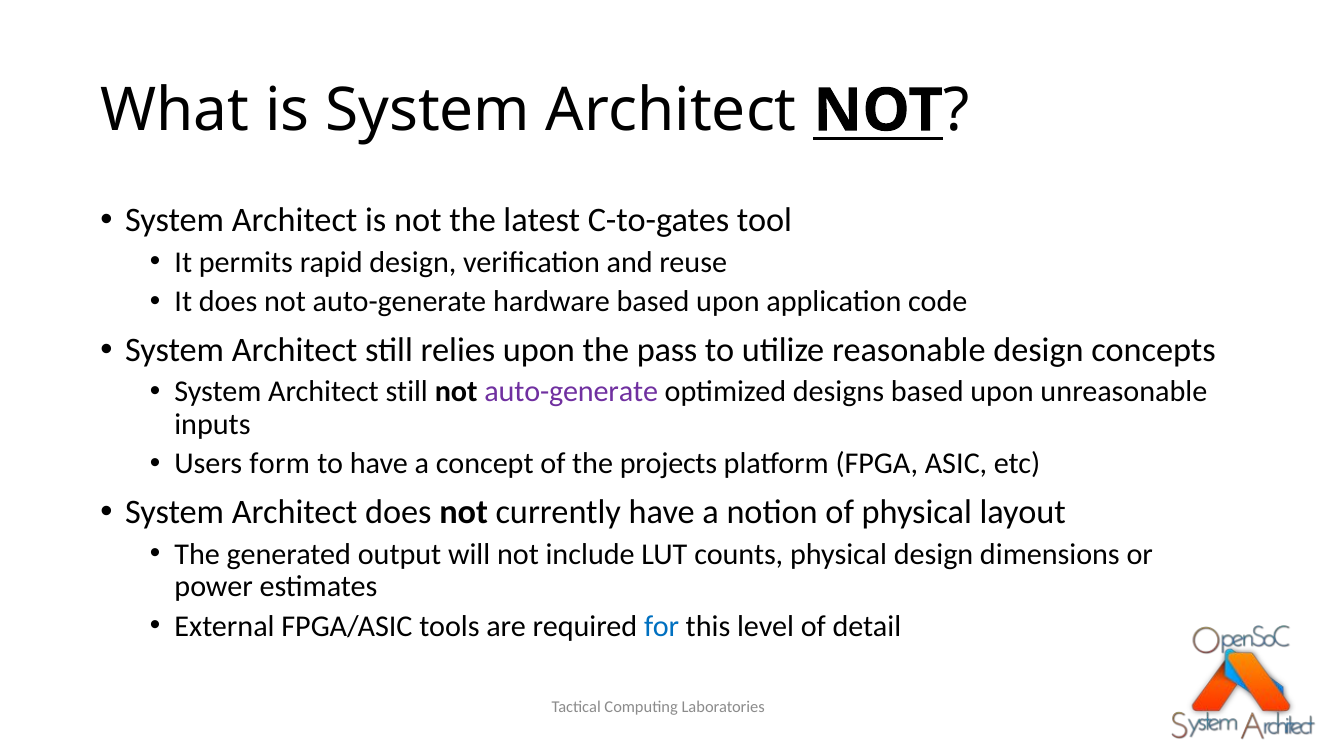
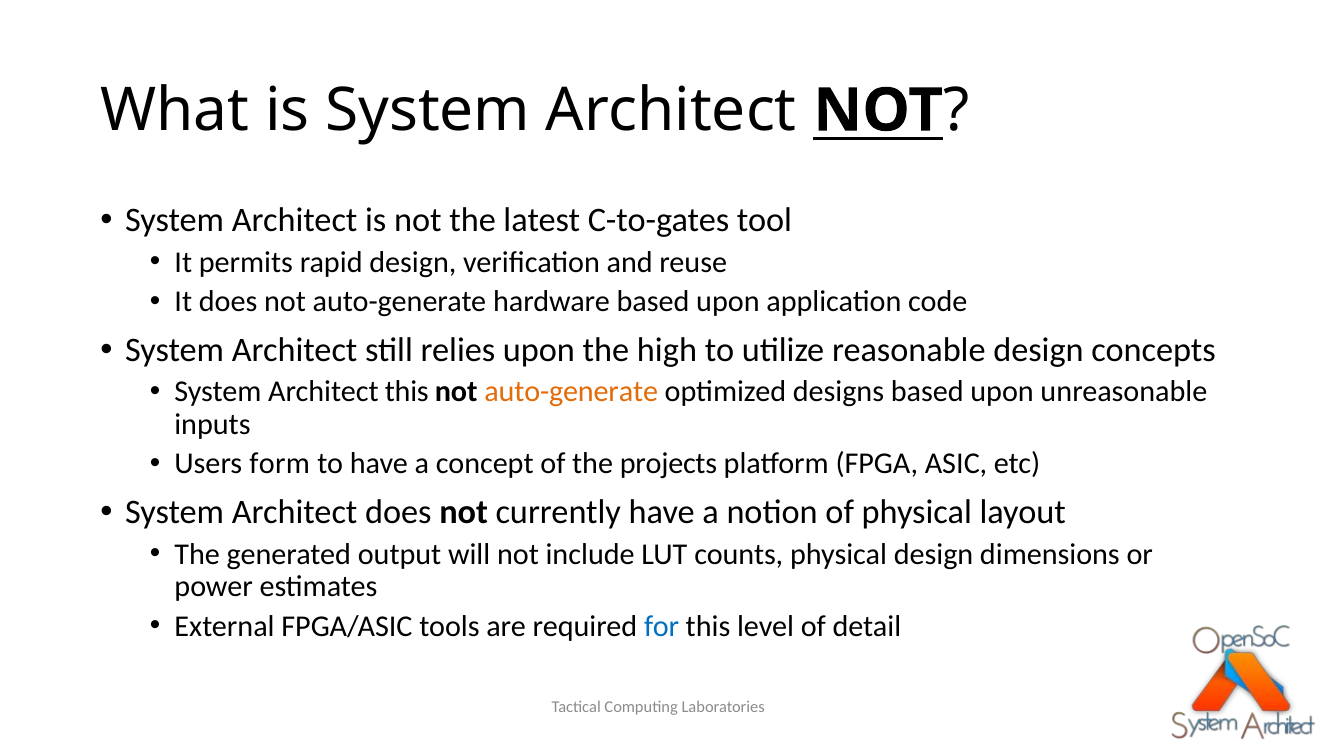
pass: pass -> high
still at (407, 392): still -> this
auto-generate at (571, 392) colour: purple -> orange
